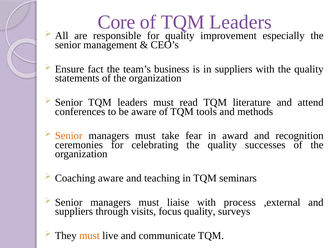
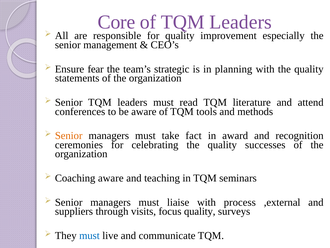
fact: fact -> fear
business: business -> strategic
in suppliers: suppliers -> planning
fear: fear -> fact
must at (89, 235) colour: orange -> blue
